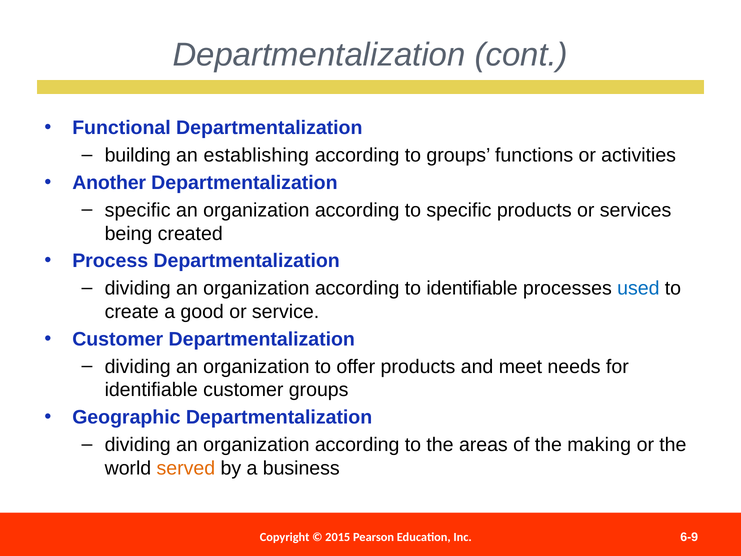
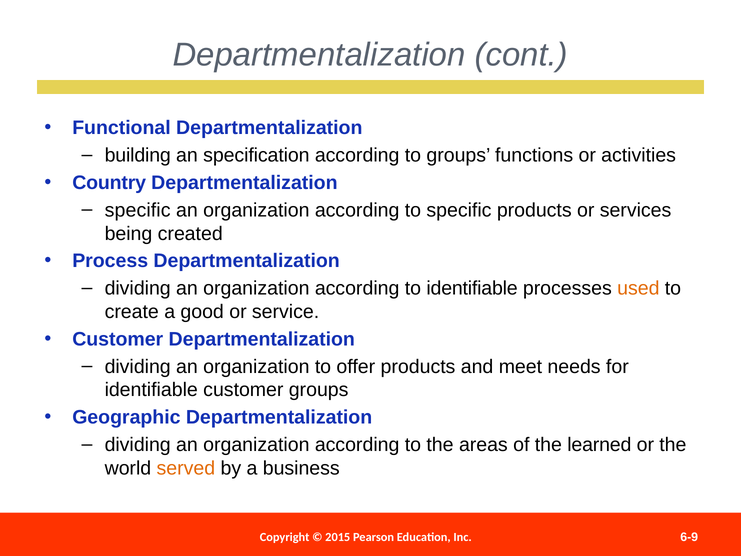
establishing: establishing -> specification
Another: Another -> Country
used colour: blue -> orange
making: making -> learned
